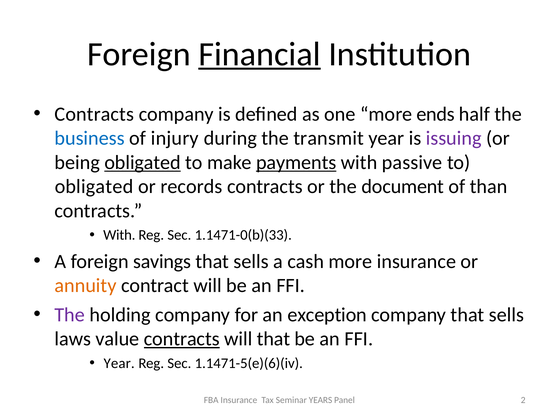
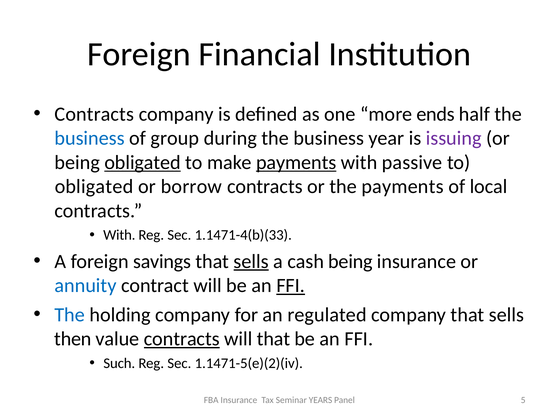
Financial underline: present -> none
injury: injury -> group
during the transmit: transmit -> business
records: records -> borrow
the document: document -> payments
than: than -> local
1.1471-0(b)(33: 1.1471-0(b)(33 -> 1.1471-4(b)(33
sells at (251, 262) underline: none -> present
cash more: more -> being
annuity colour: orange -> blue
FFI at (291, 286) underline: none -> present
The at (70, 315) colour: purple -> blue
exception: exception -> regulated
laws: laws -> then
Year at (119, 363): Year -> Such
1.1471-5(e)(6)(iv: 1.1471-5(e)(6)(iv -> 1.1471-5(e)(2)(iv
2: 2 -> 5
